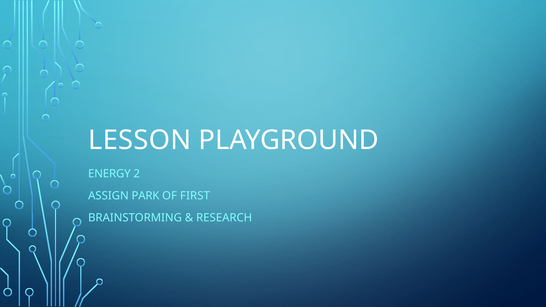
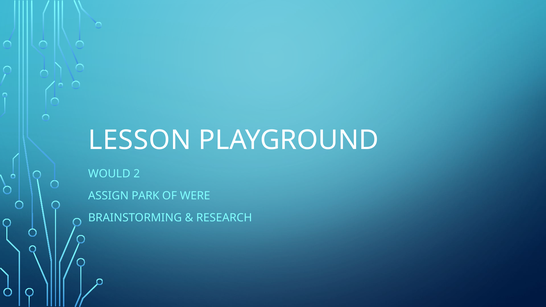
ENERGY: ENERGY -> WOULD
FIRST: FIRST -> WERE
